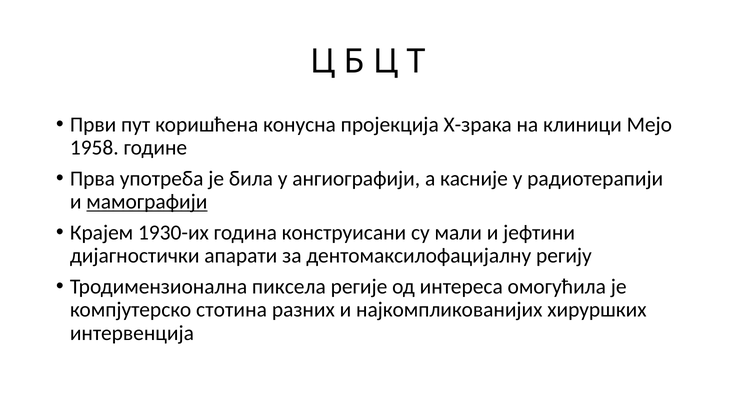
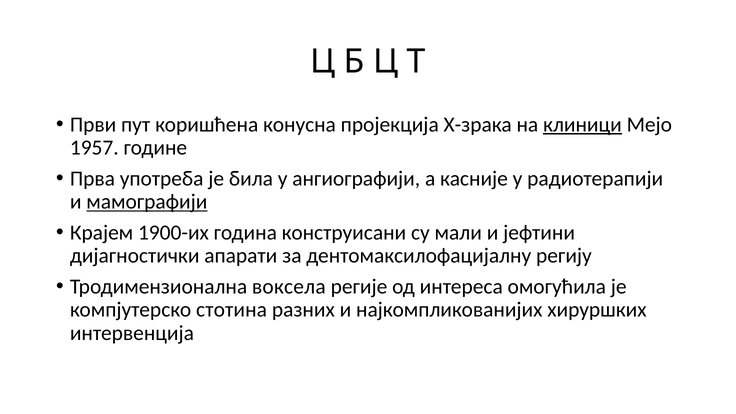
клиници underline: none -> present
1958: 1958 -> 1957
1930-их: 1930-их -> 1900-их
пиксела: пиксела -> воксела
